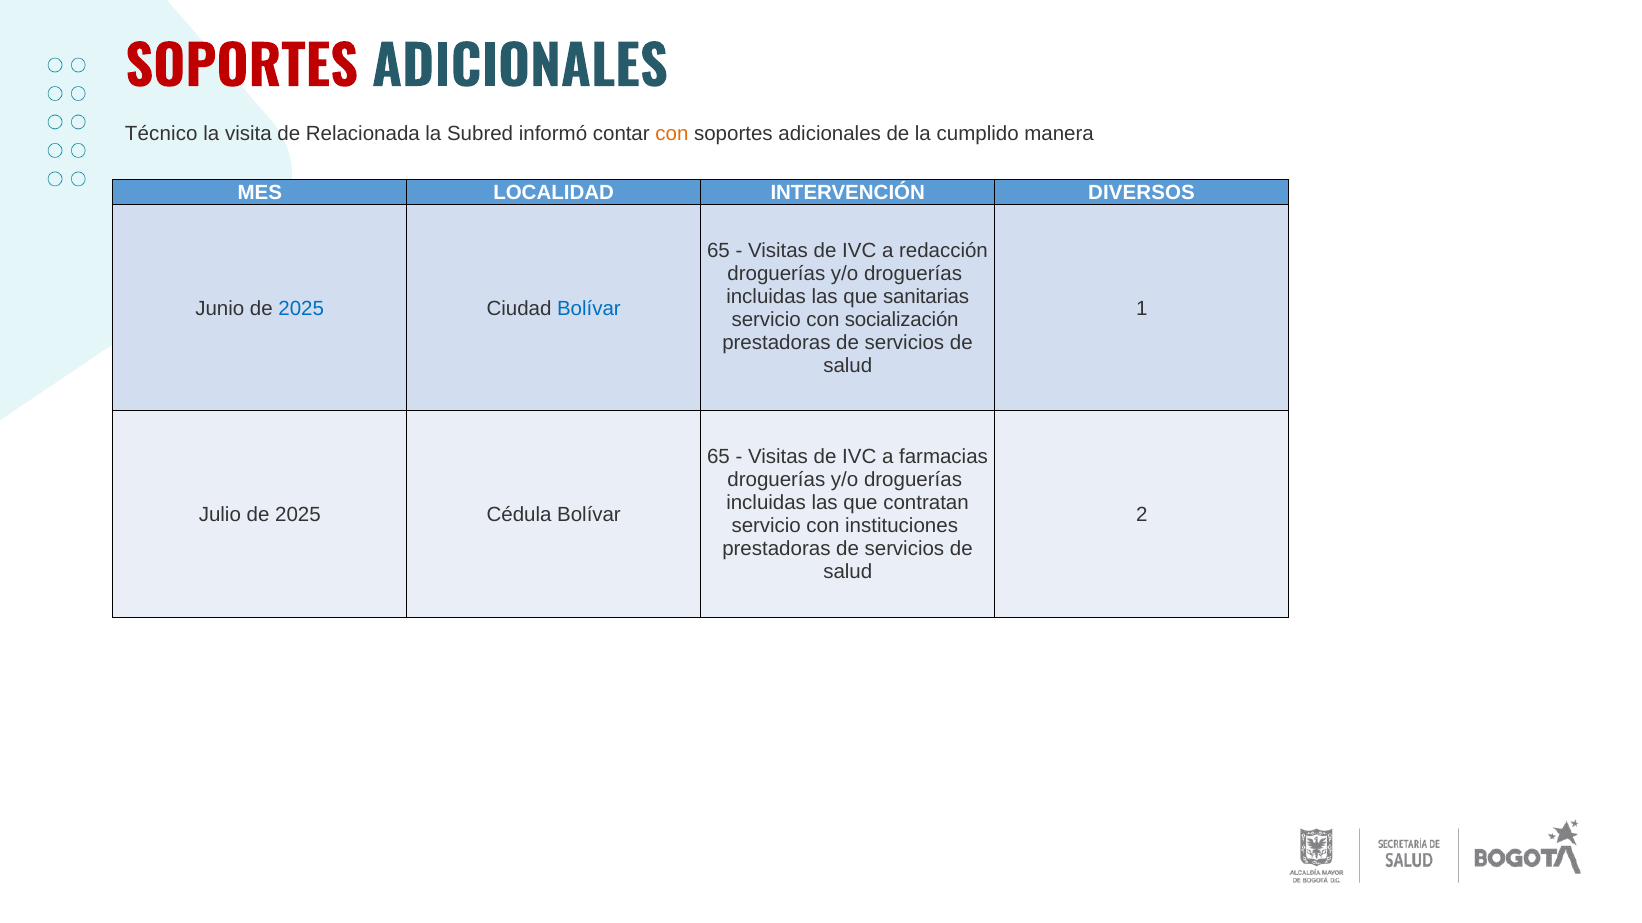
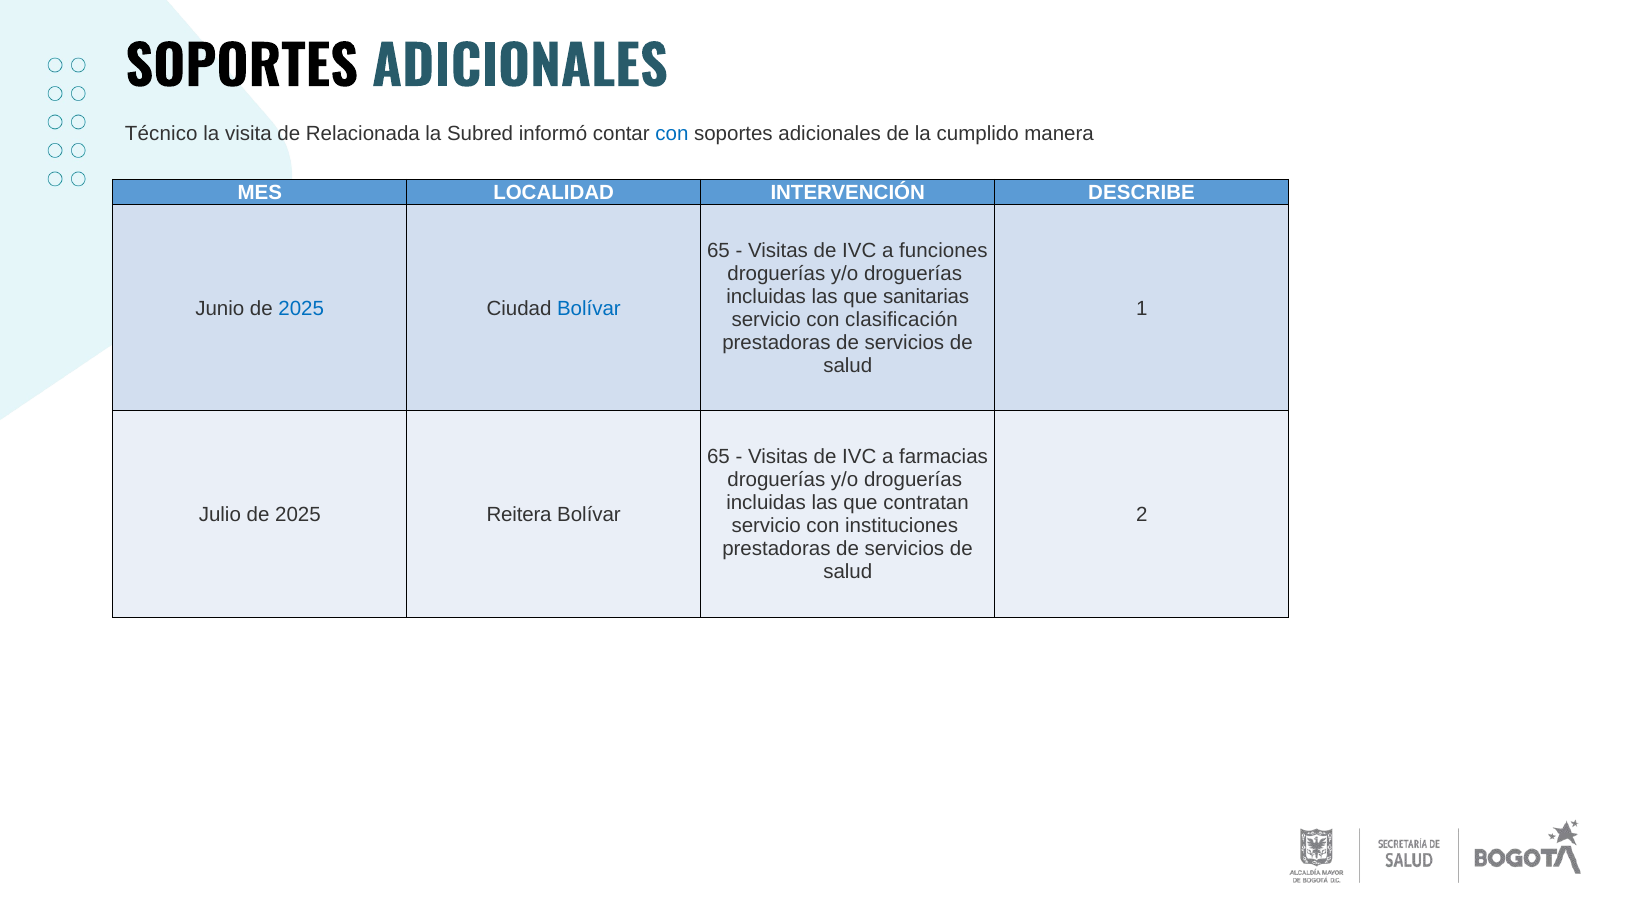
SOPORTES at (242, 68) colour: red -> black
con at (672, 134) colour: orange -> blue
DIVERSOS: DIVERSOS -> DESCRIBE
redacción: redacción -> funciones
socialización: socialización -> clasificación
Cédula: Cédula -> Reitera
